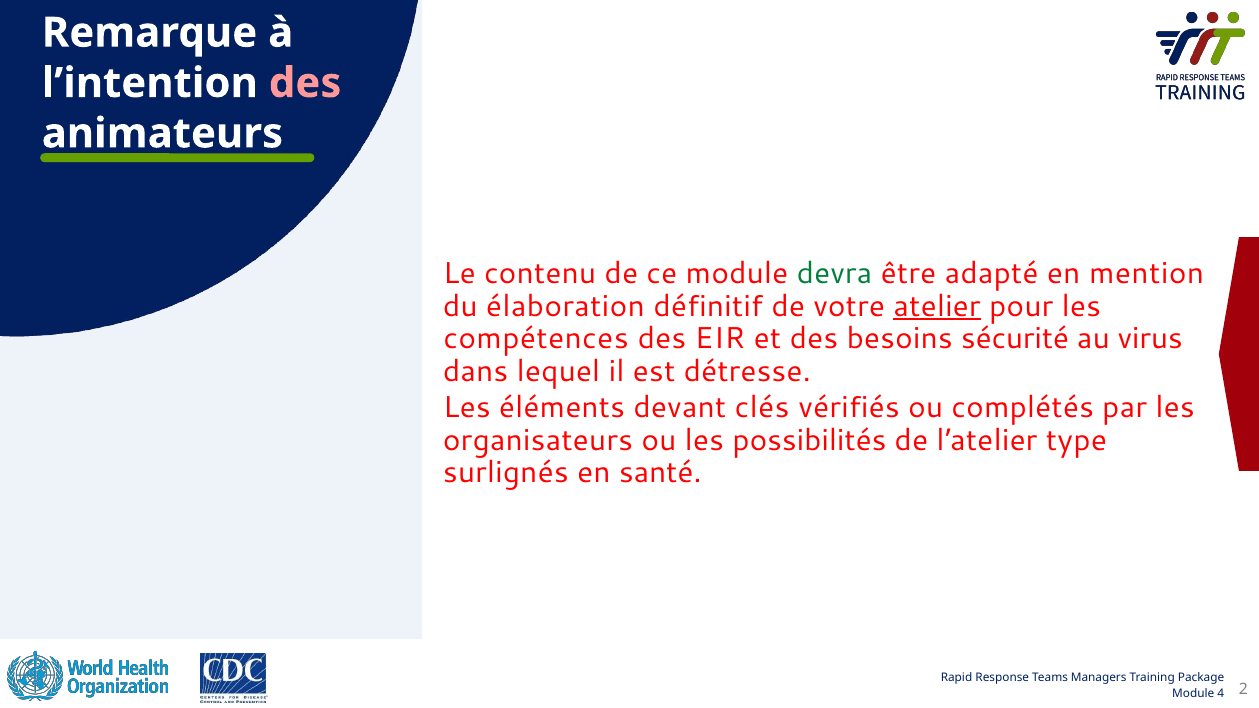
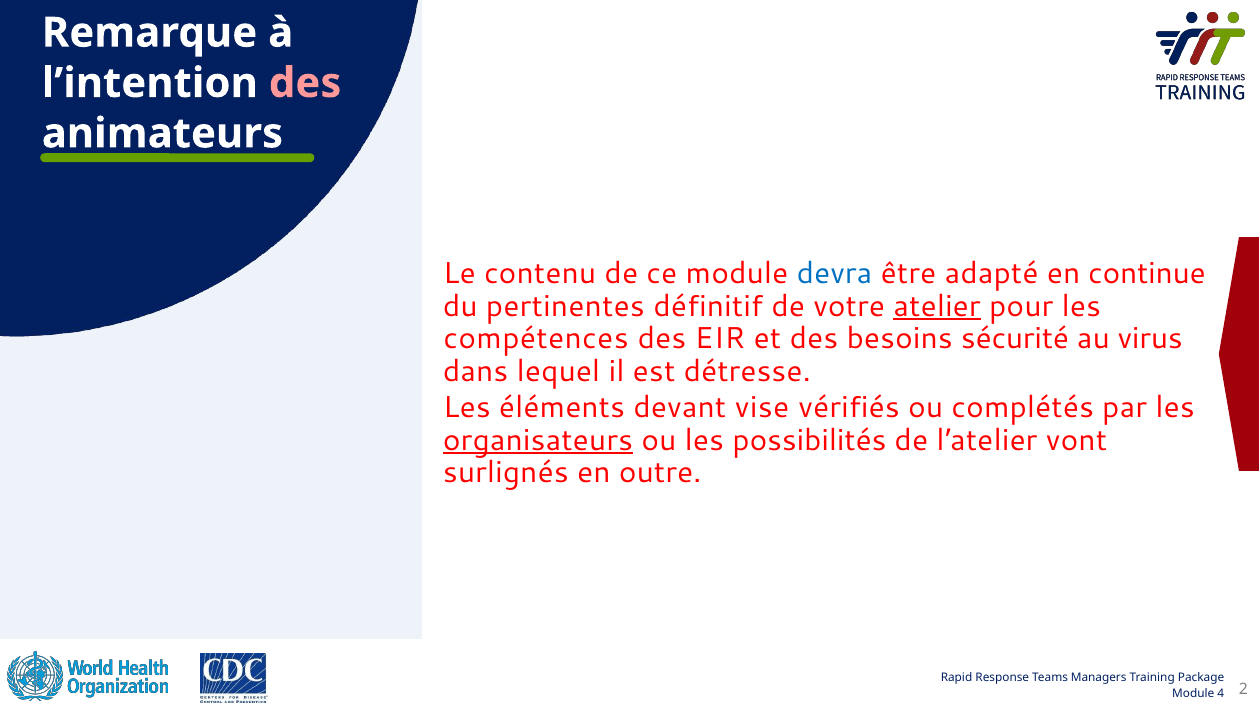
devra colour: green -> blue
mention: mention -> continue
élaboration: élaboration -> pertinentes
clés: clés -> vise
organisateurs underline: none -> present
type: type -> vont
santé: santé -> outre
